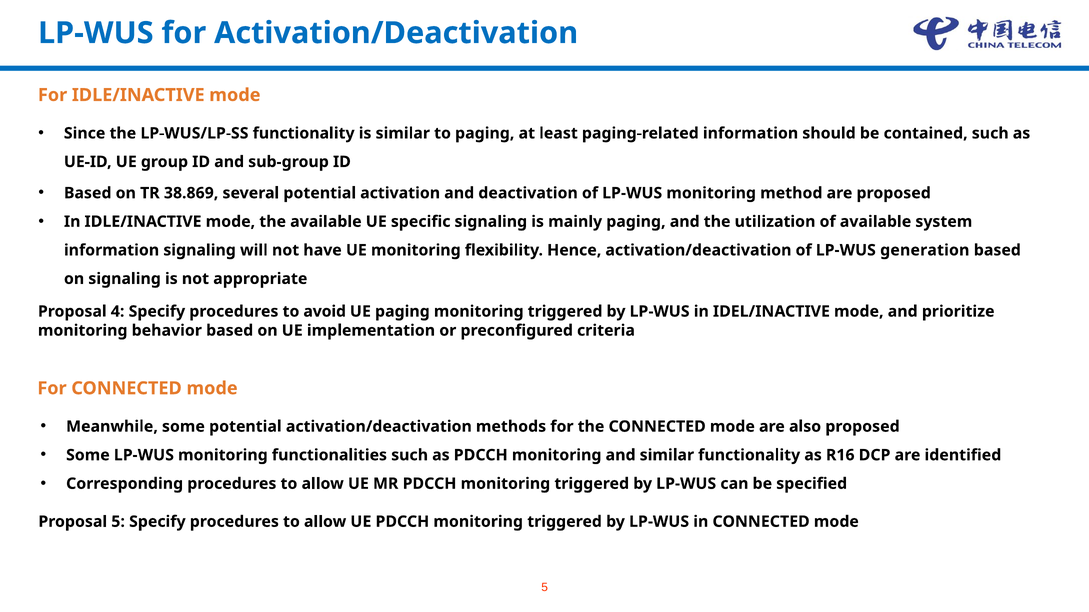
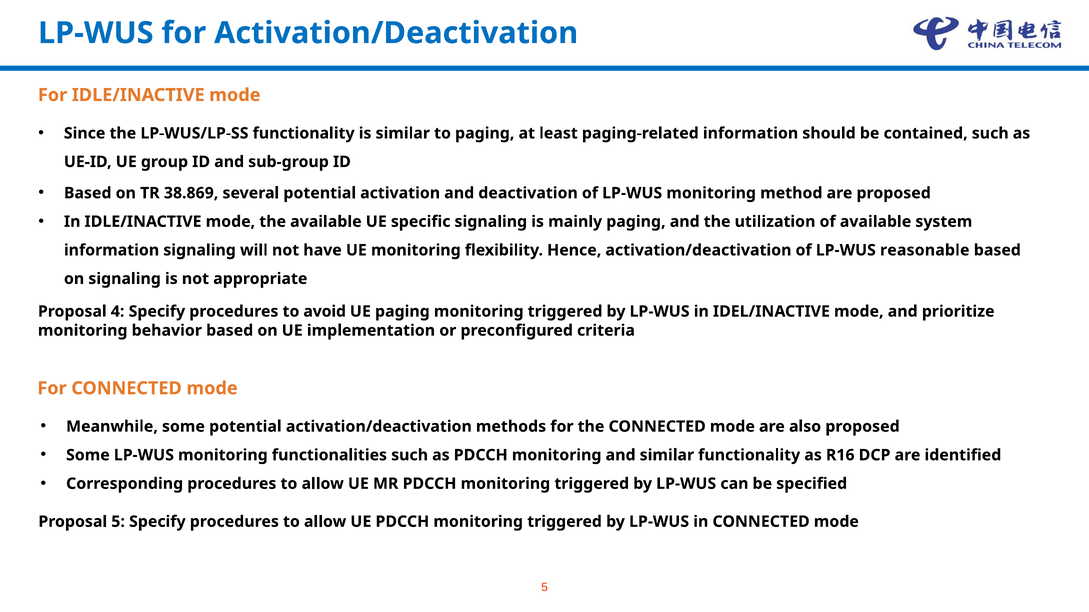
generation: generation -> reasonable
